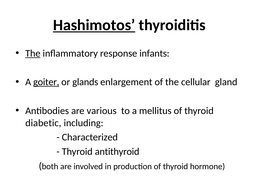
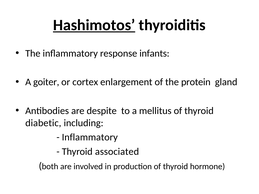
The at (33, 53) underline: present -> none
goiter underline: present -> none
glands: glands -> cortex
cellular: cellular -> protein
various: various -> despite
Characterized at (90, 137): Characterized -> Inflammatory
antithyroid: antithyroid -> associated
